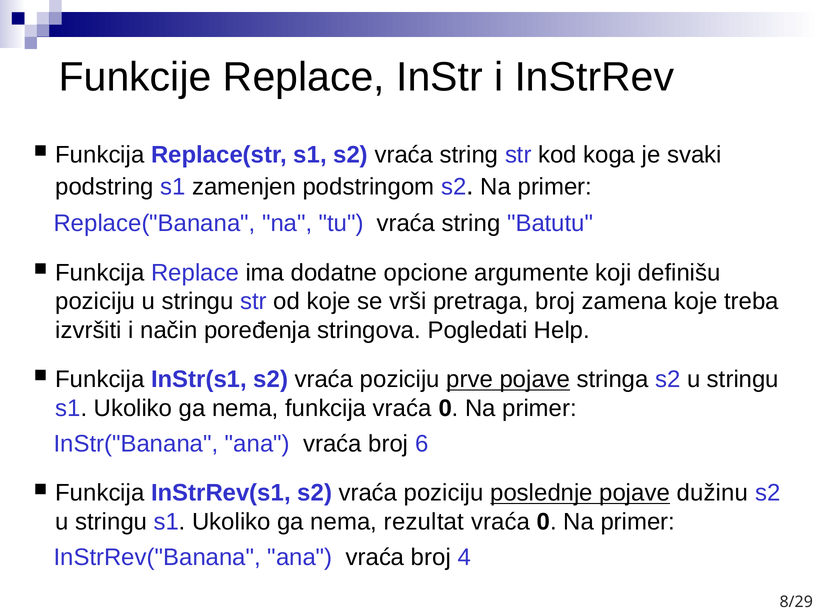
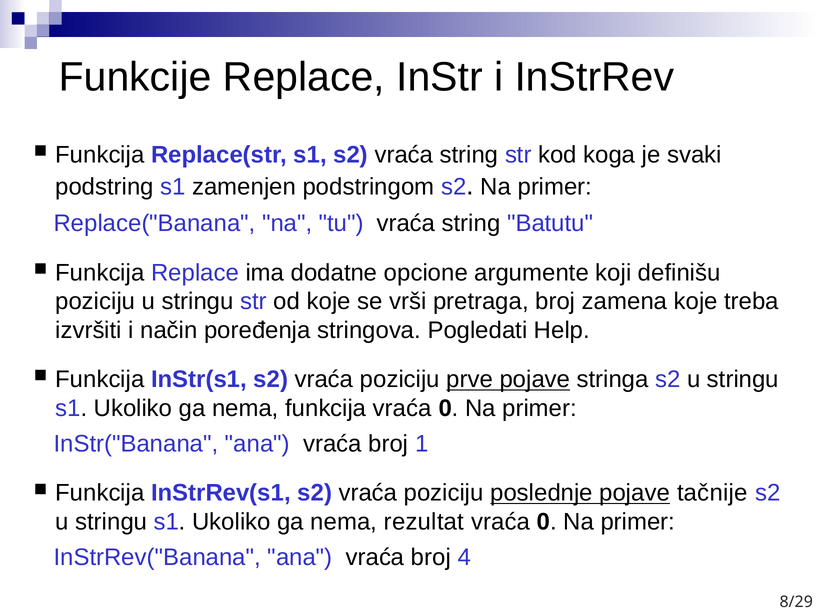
6: 6 -> 1
dužinu: dužinu -> tačnije
